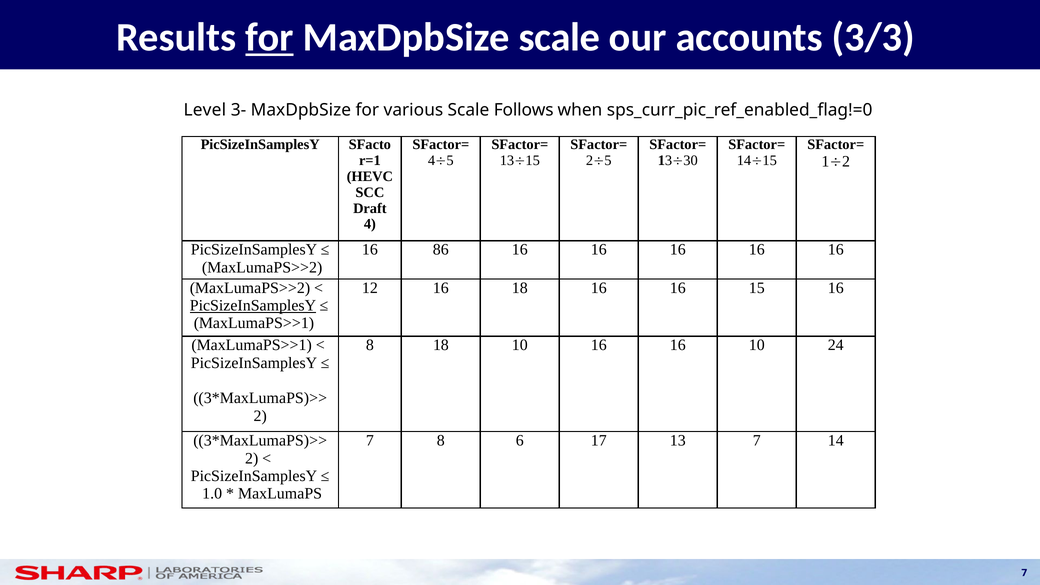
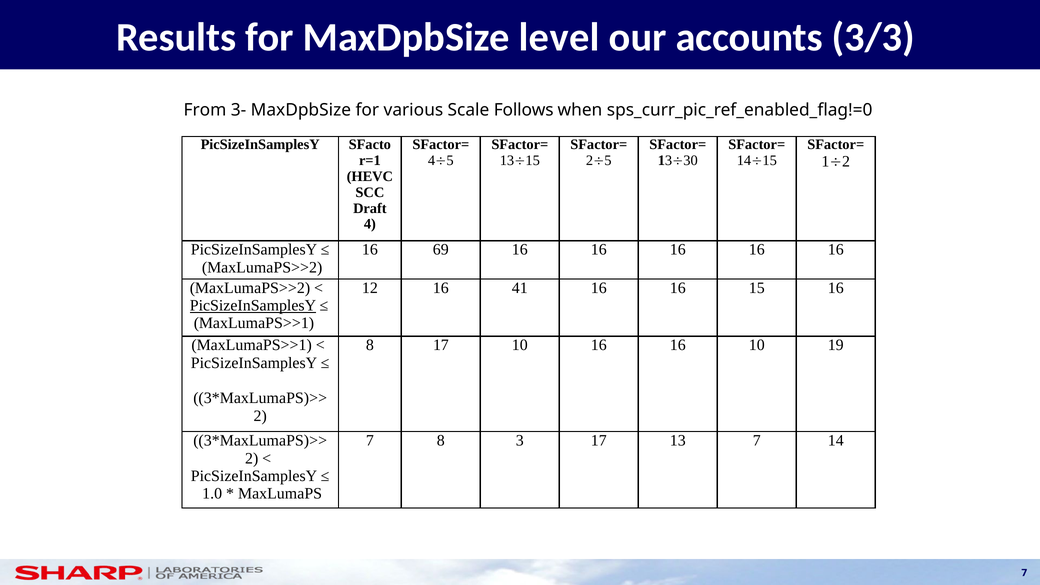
for at (270, 37) underline: present -> none
MaxDpbSize scale: scale -> level
Level: Level -> From
86: 86 -> 69
16 18: 18 -> 41
8 18: 18 -> 17
24: 24 -> 19
6: 6 -> 3
